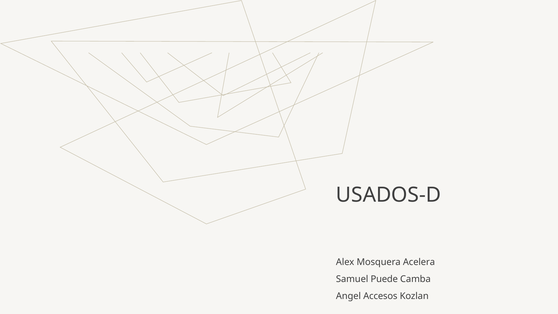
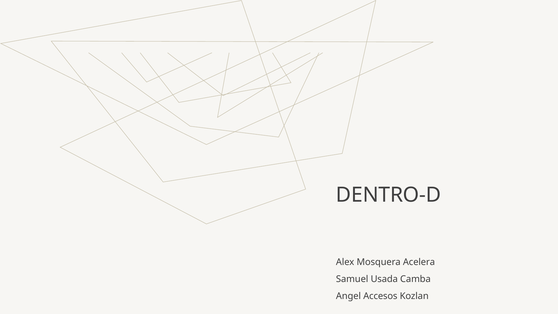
USADOS-D: USADOS-D -> DENTRO-D
Puede: Puede -> Usada
